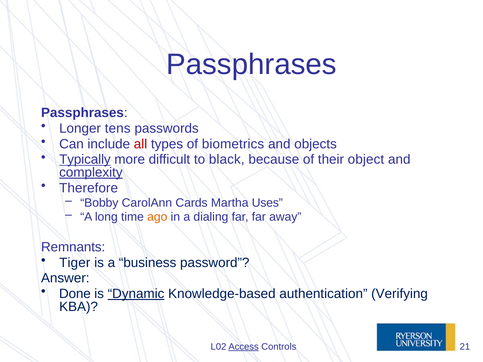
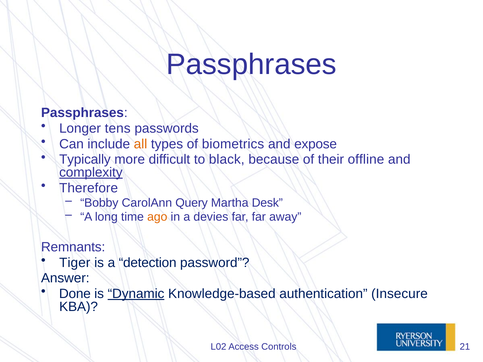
all colour: red -> orange
objects: objects -> expose
Typically underline: present -> none
object: object -> offline
Cards: Cards -> Query
Uses: Uses -> Desk
dialing: dialing -> devies
business: business -> detection
Verifying: Verifying -> Insecure
Access underline: present -> none
